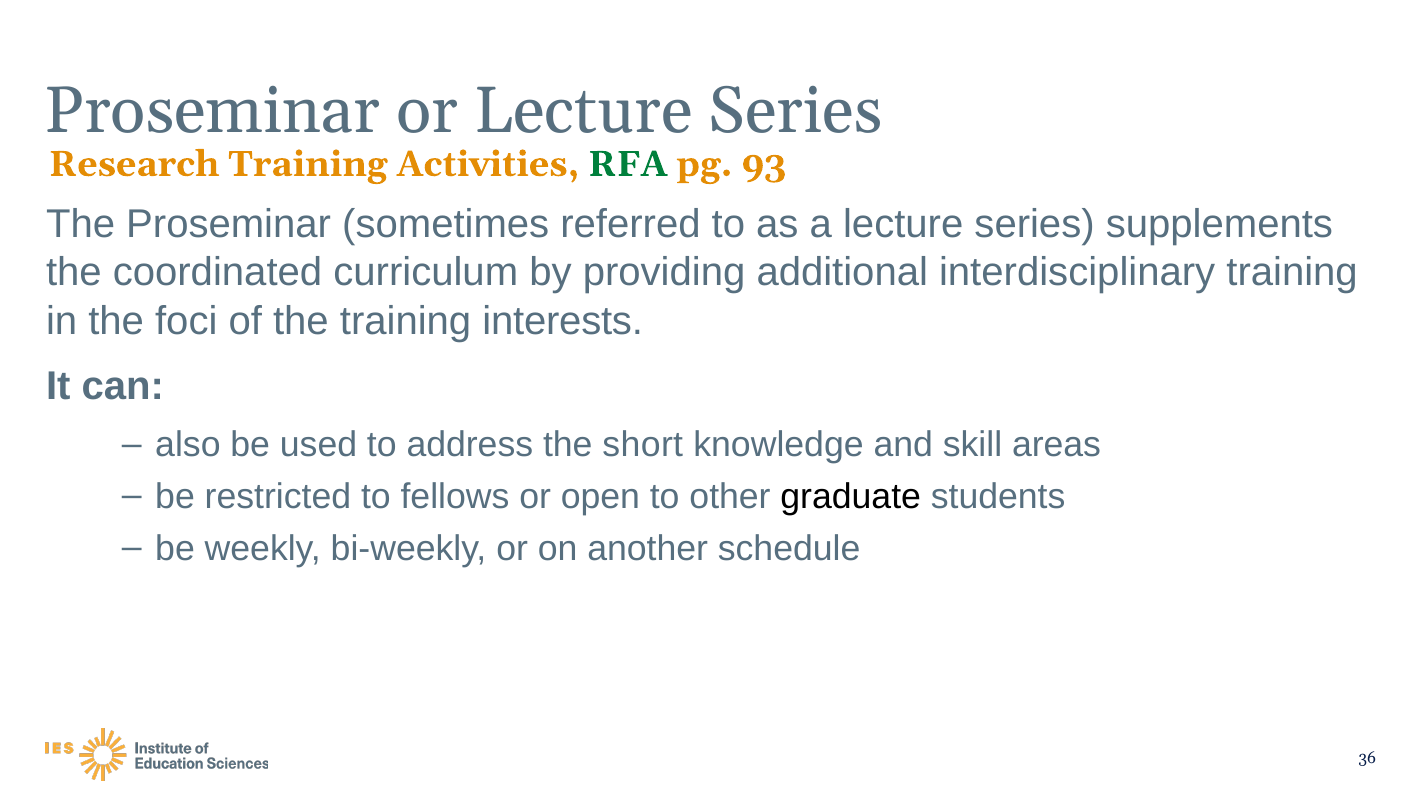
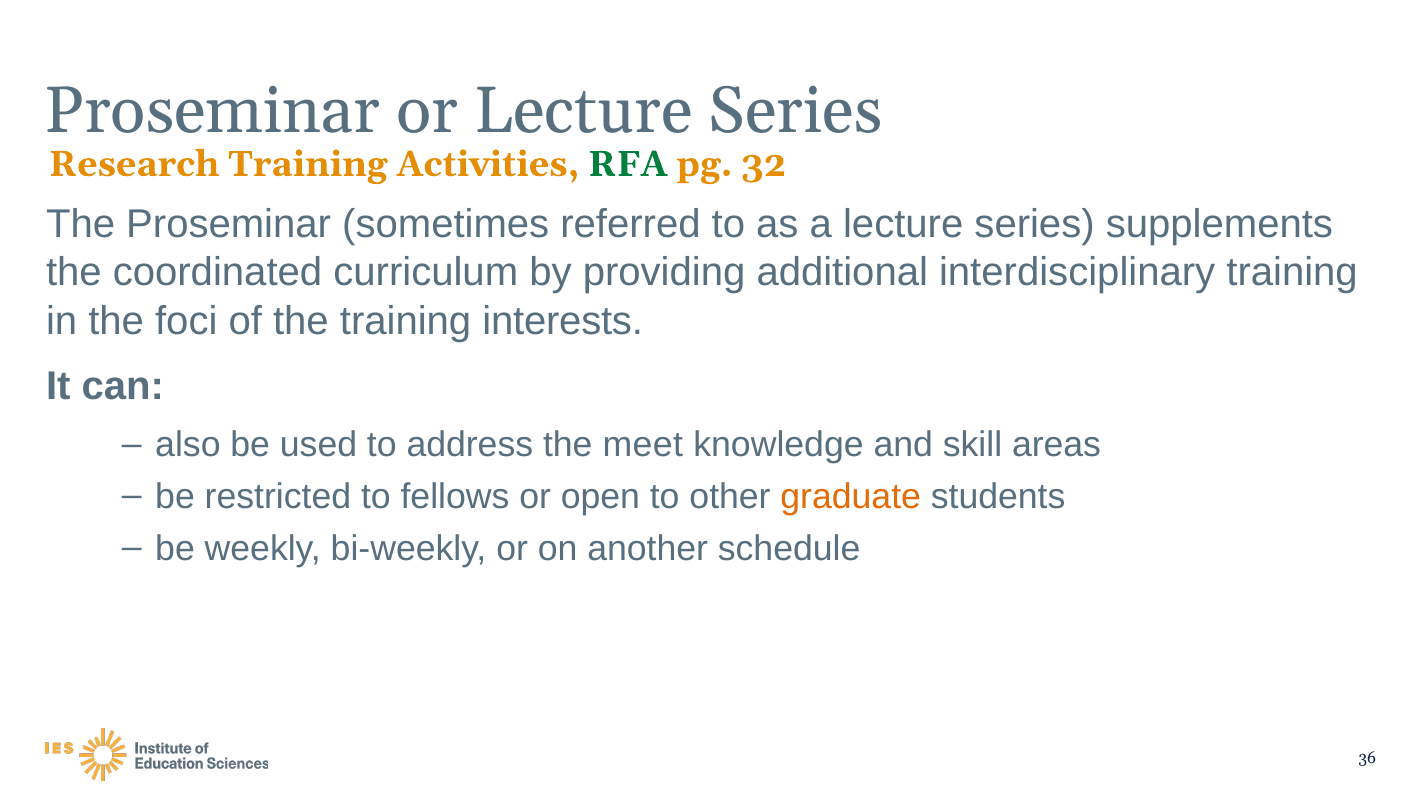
93: 93 -> 32
short: short -> meet
graduate colour: black -> orange
